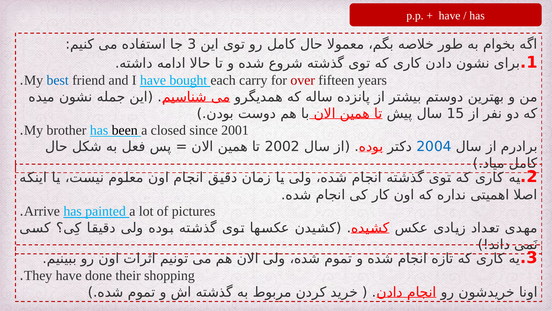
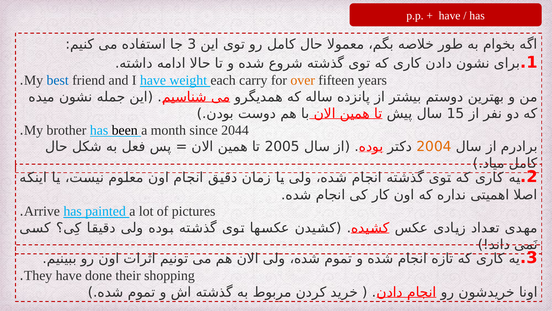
bought: bought -> weight
over colour: red -> orange
closed: closed -> month
2001: 2001 -> 2044
2002: 2002 -> 2005
2004 colour: blue -> orange
